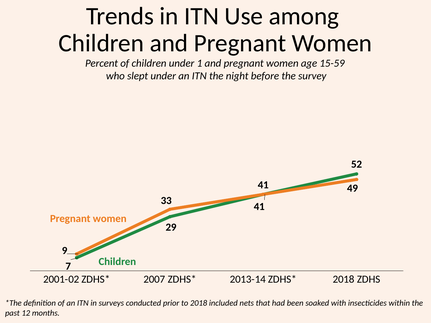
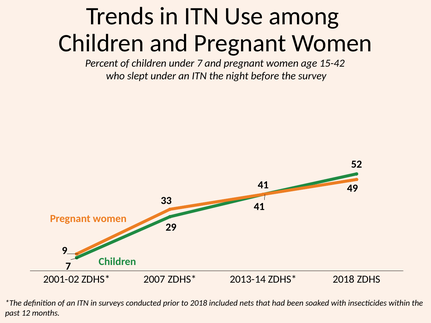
under 1: 1 -> 7
15-59: 15-59 -> 15-42
